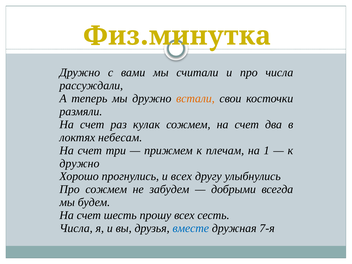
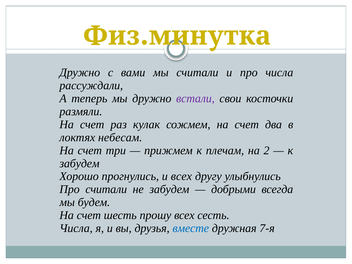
встали colour: orange -> purple
1: 1 -> 2
дружно at (79, 163): дружно -> забудем
Про сожмем: сожмем -> считали
